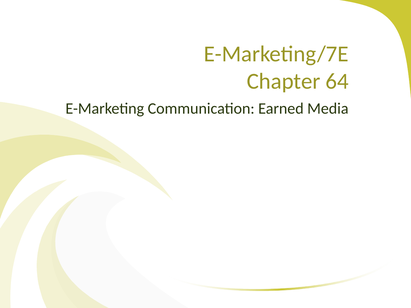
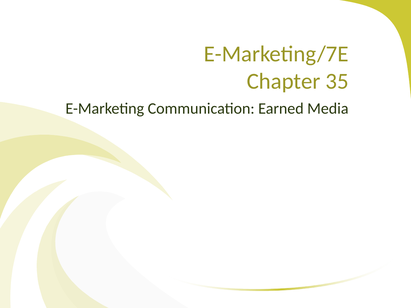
64: 64 -> 35
